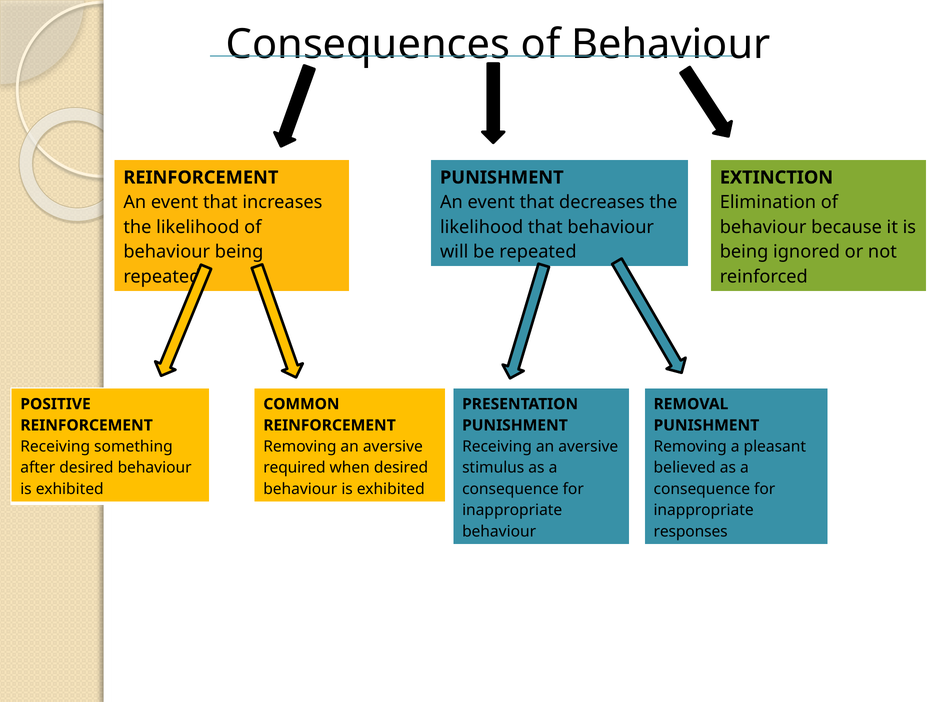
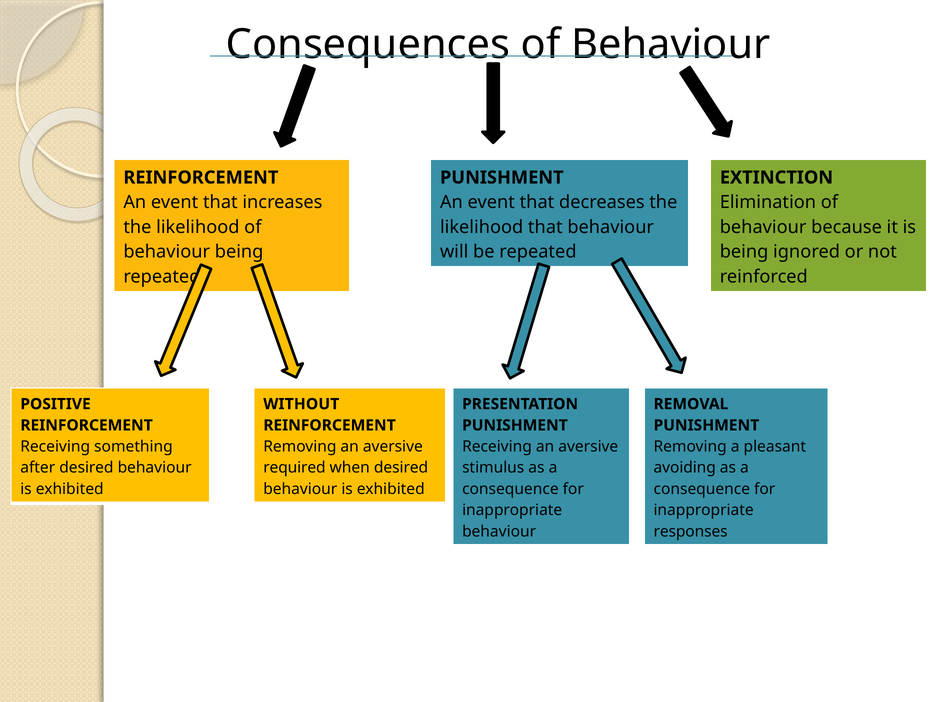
COMMON: COMMON -> WITHOUT
believed: believed -> avoiding
